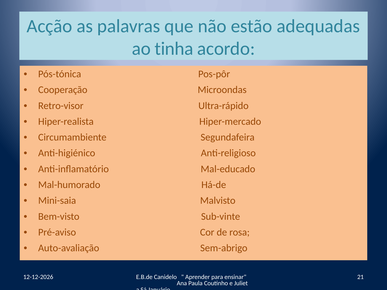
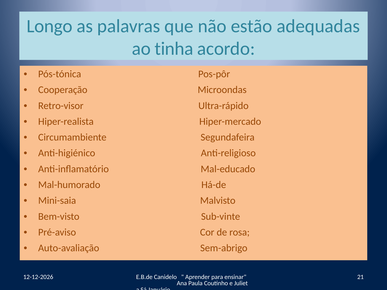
Acção: Acção -> Longo
